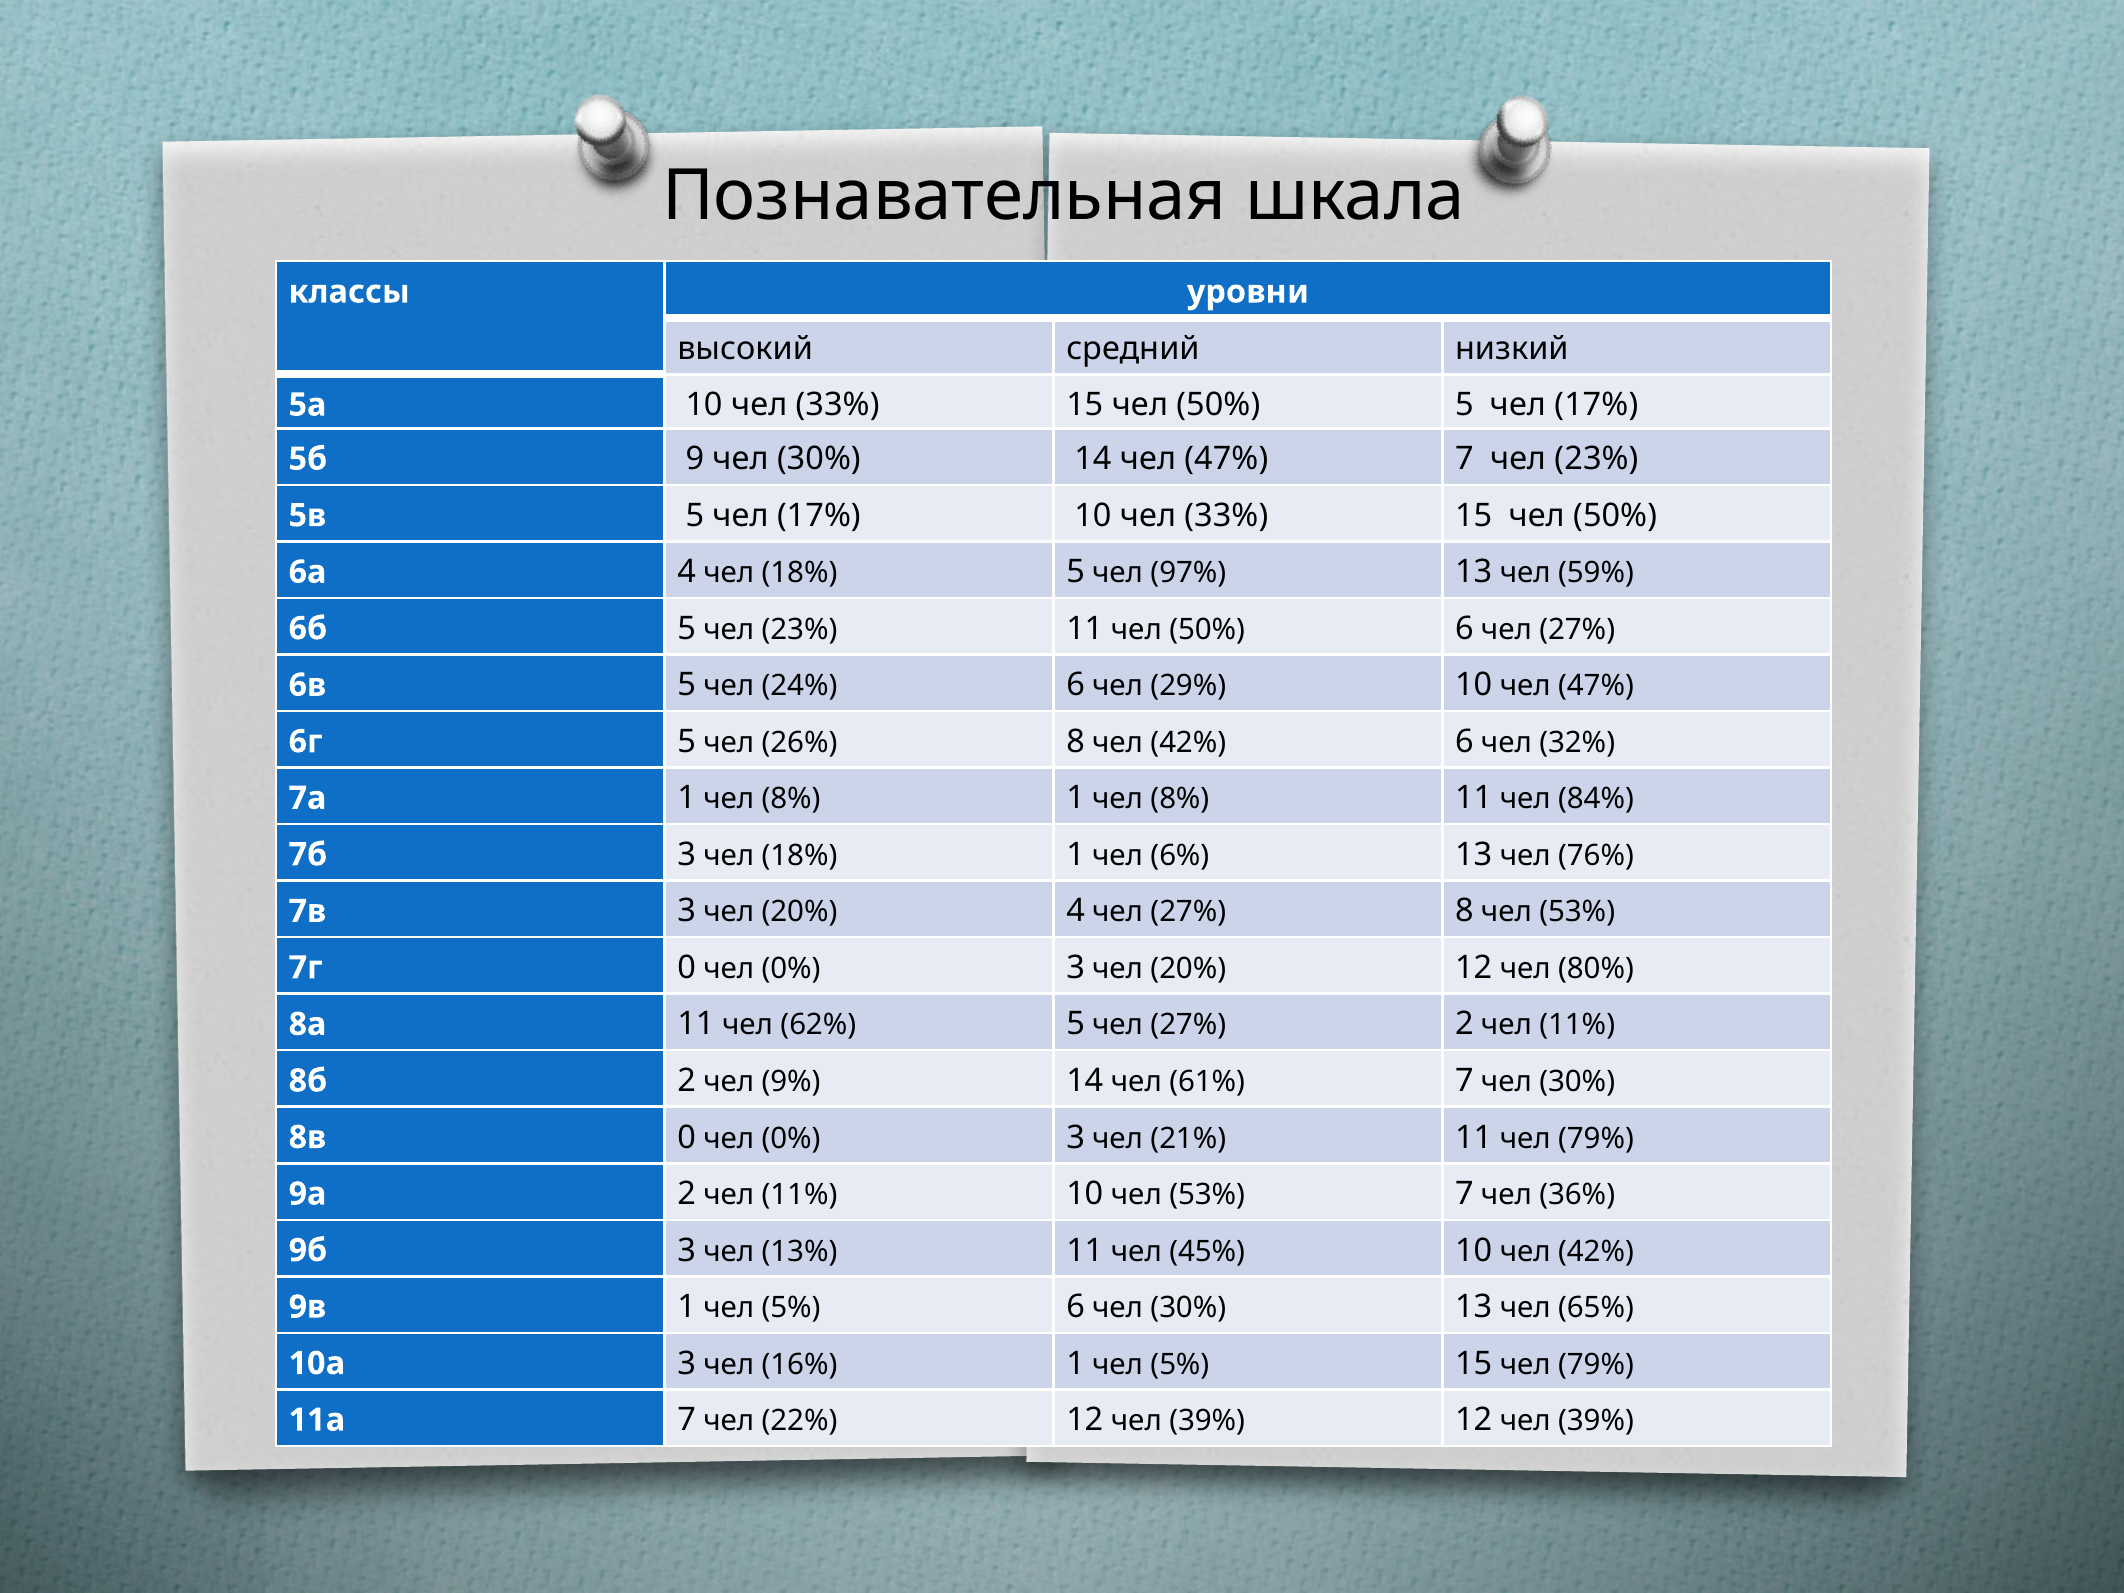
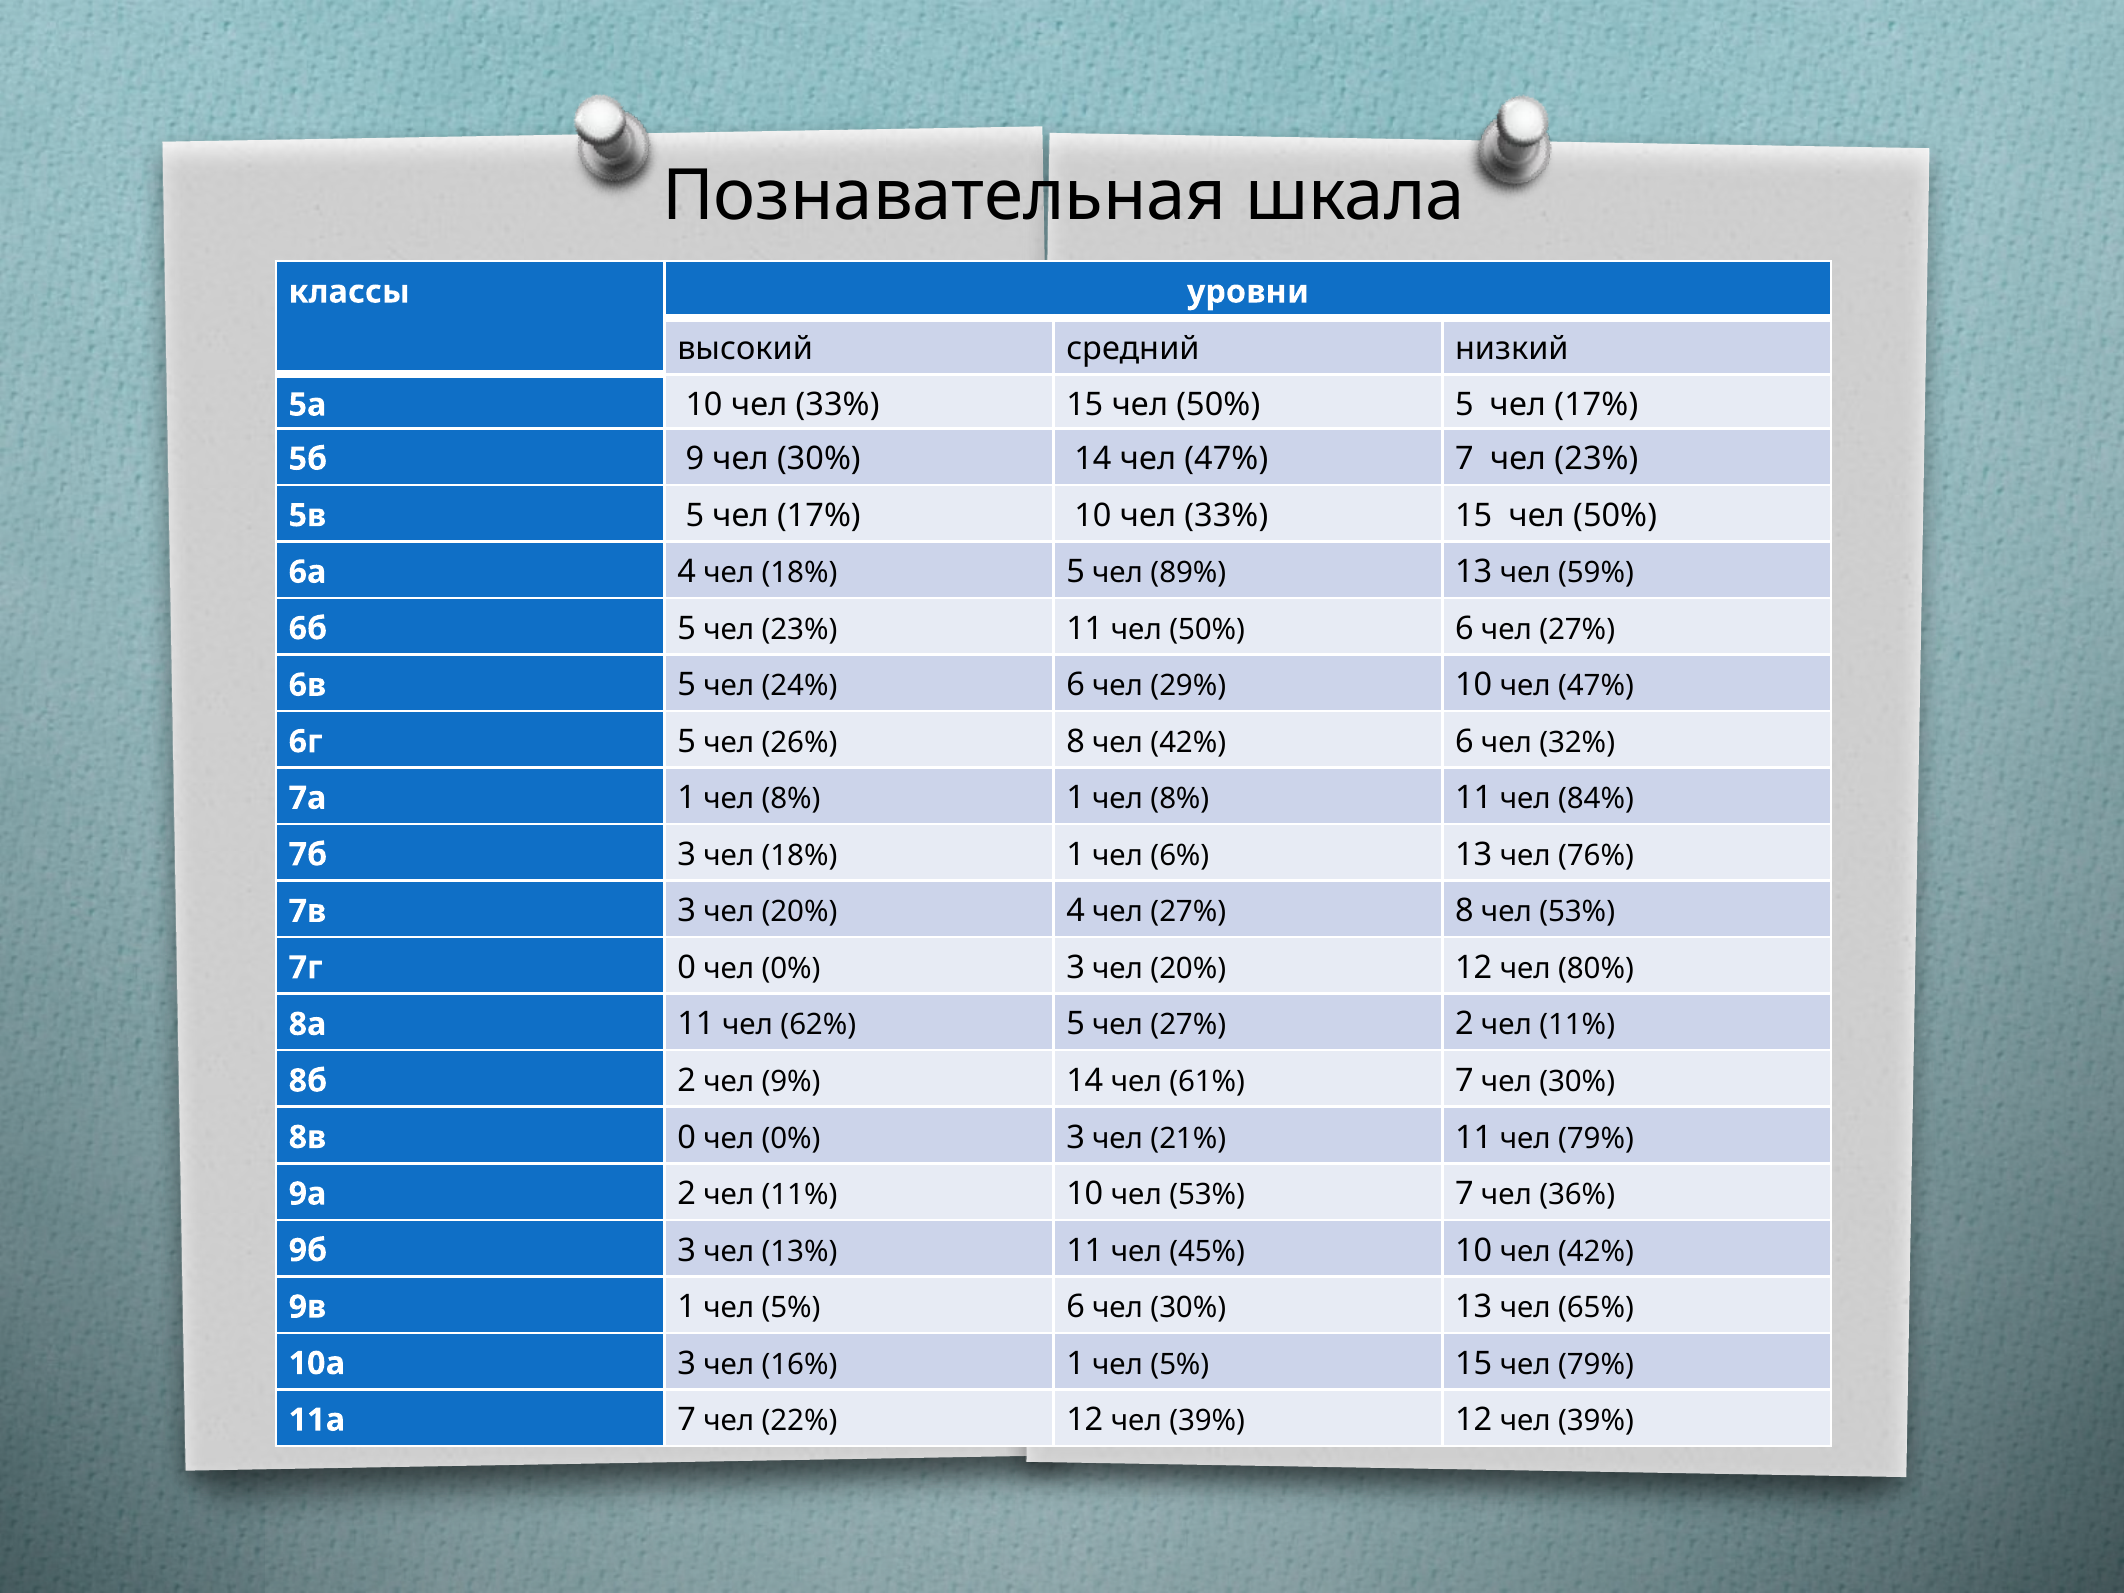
97%: 97% -> 89%
